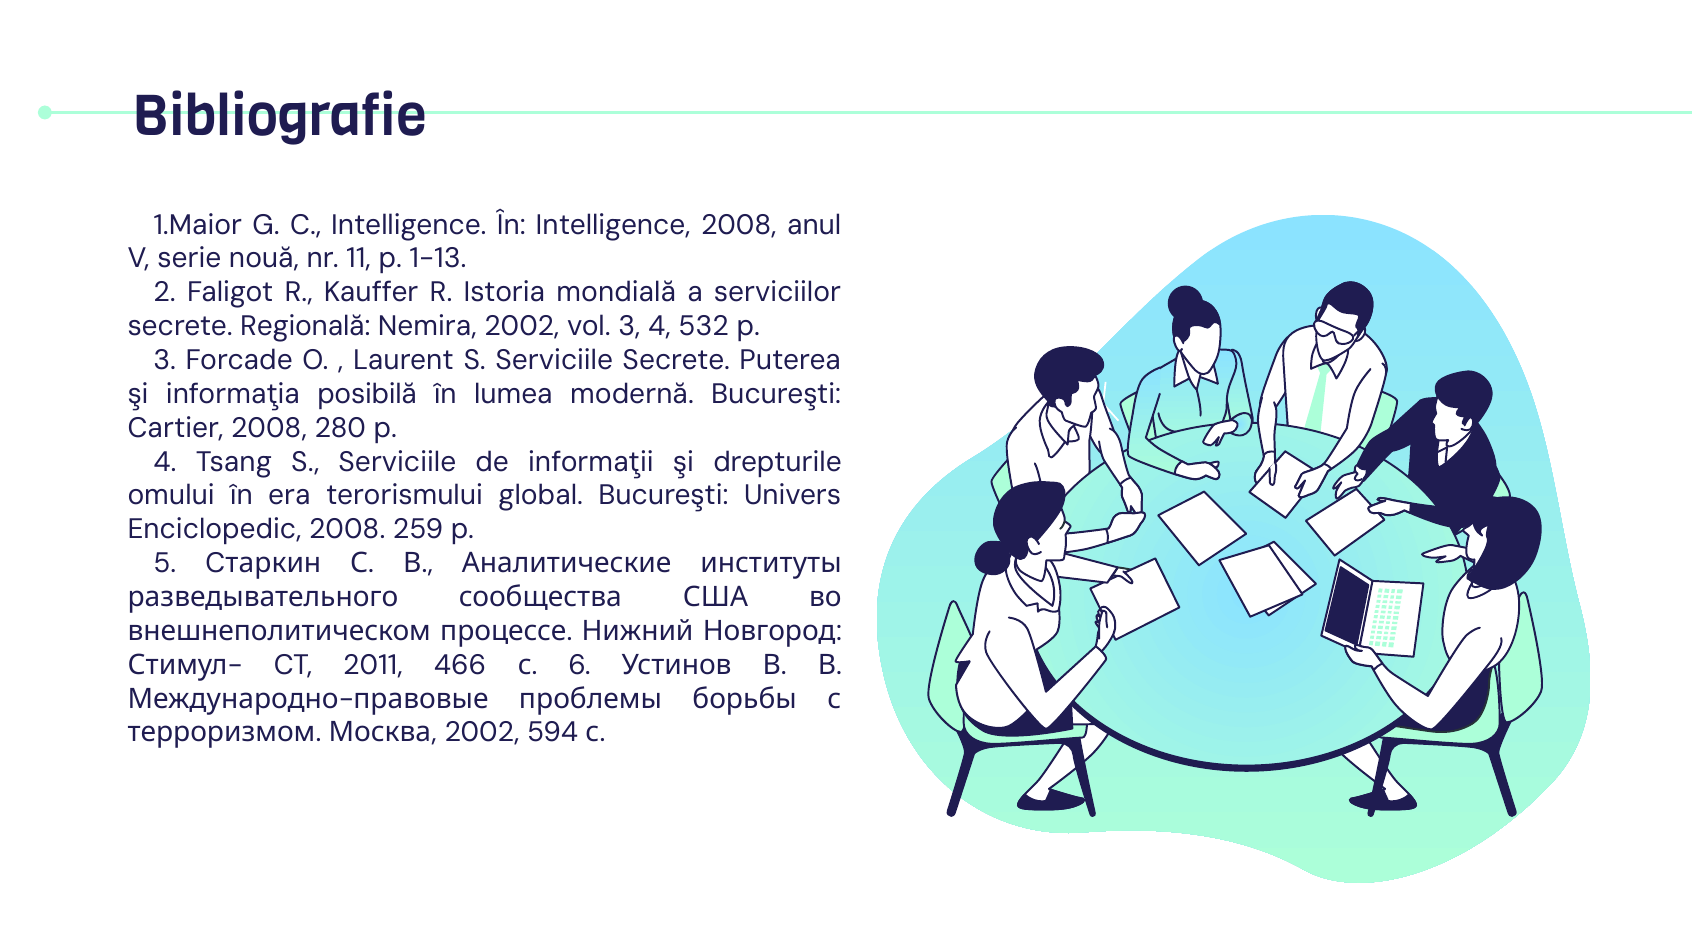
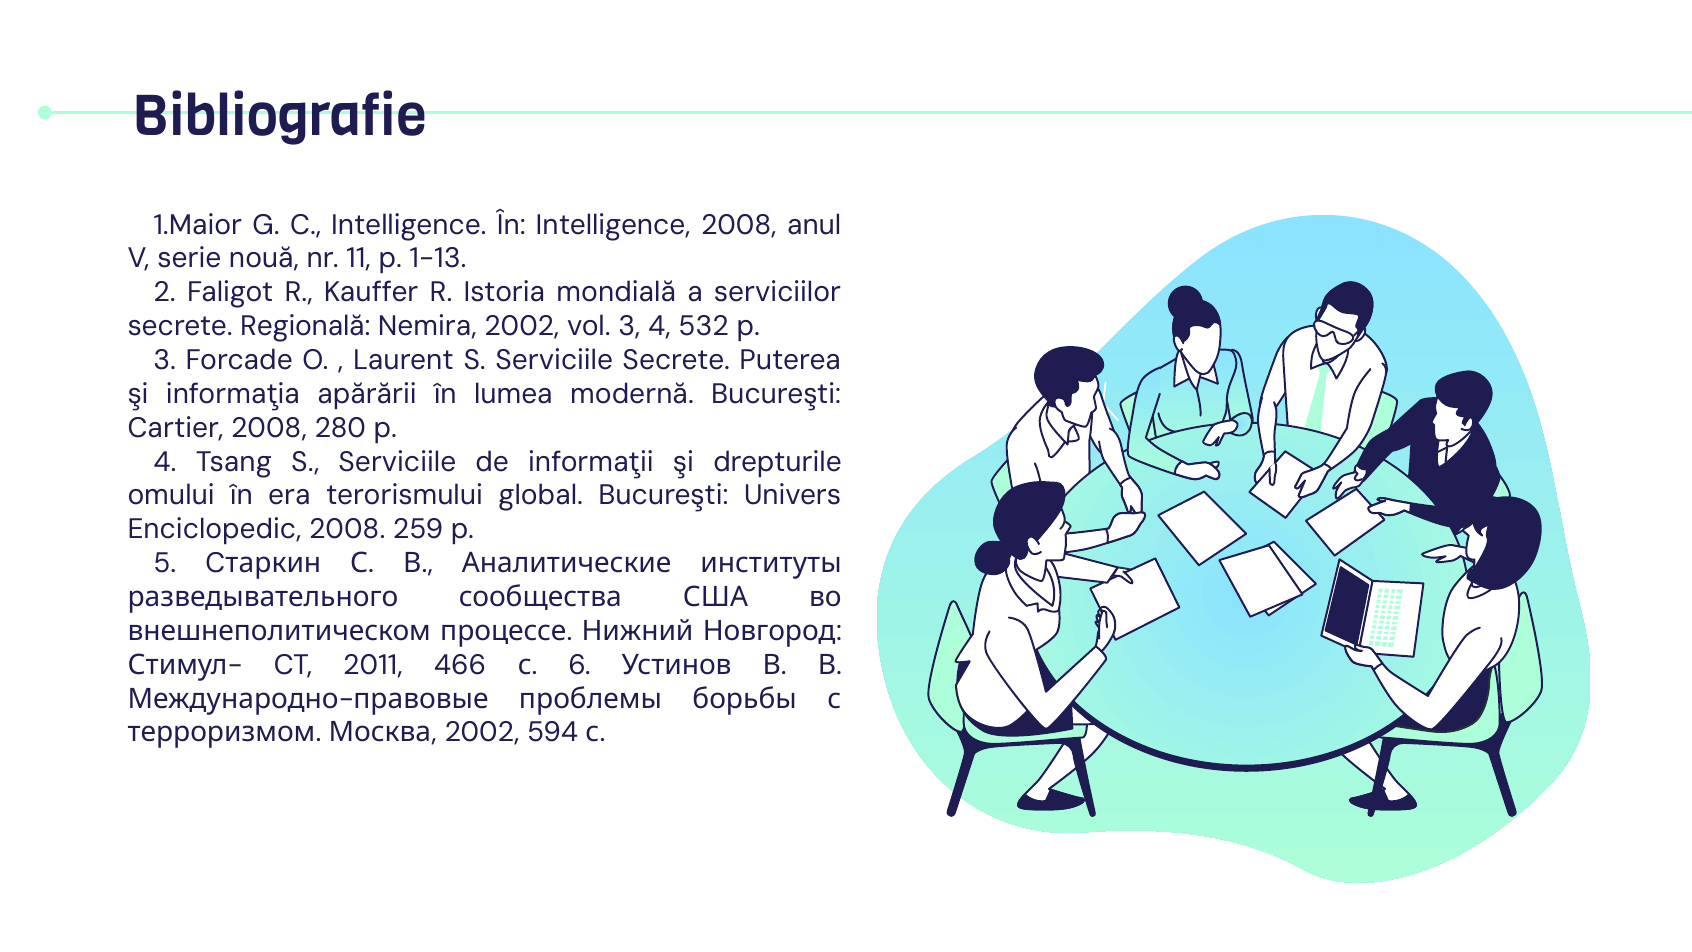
posibilă: posibilă -> apărării
